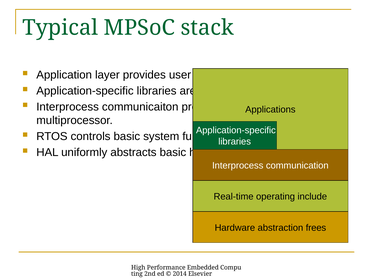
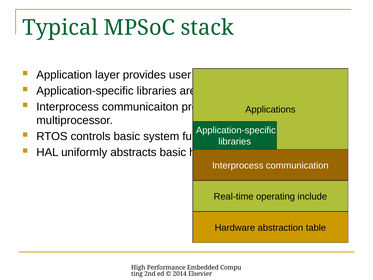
frees: frees -> table
